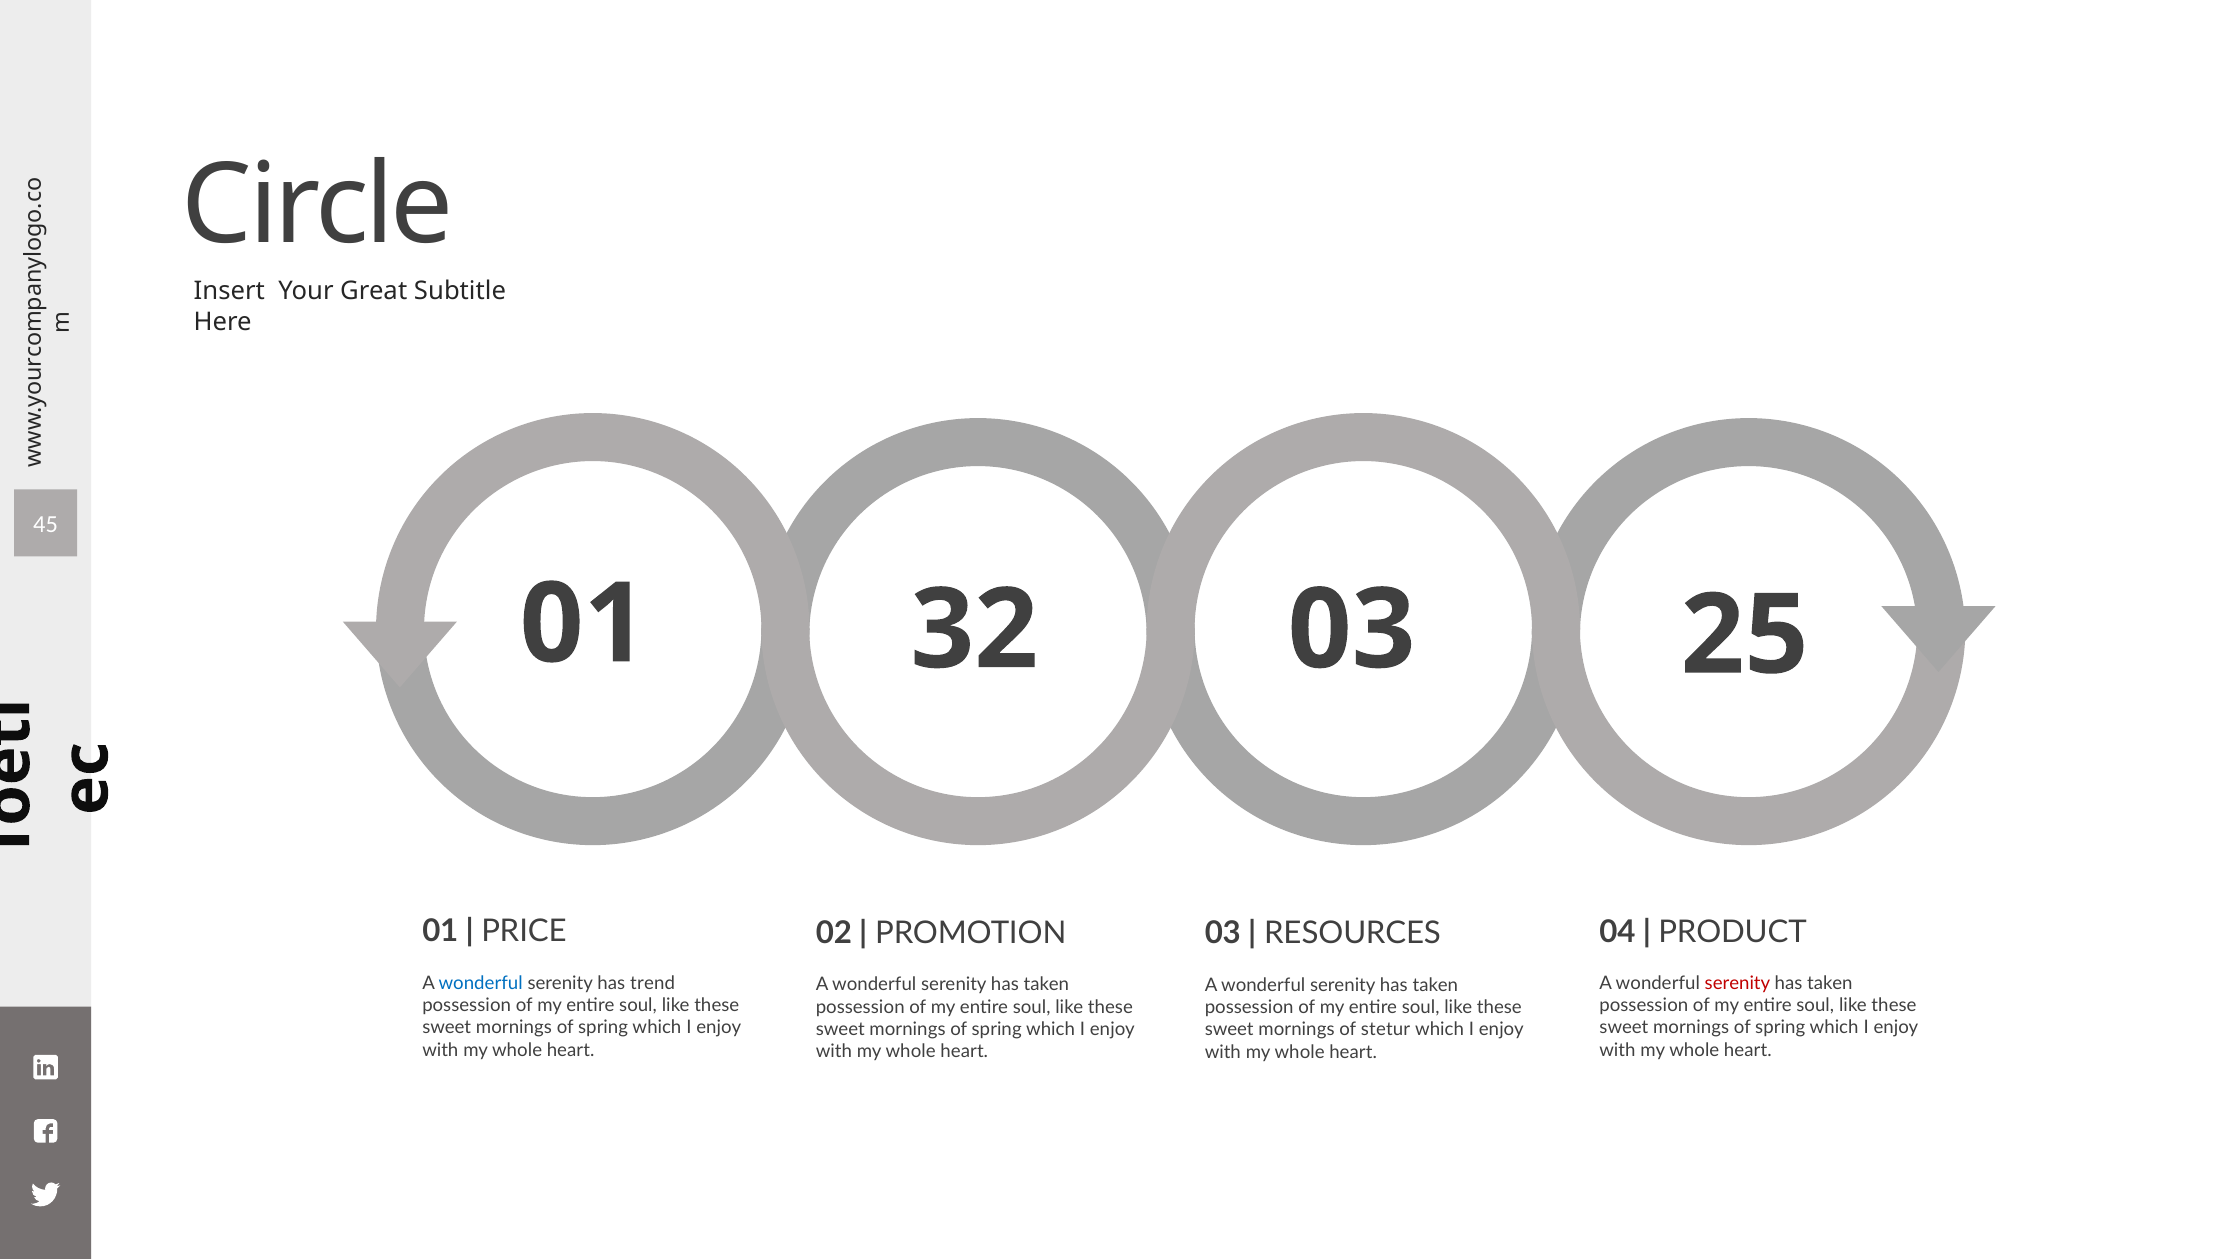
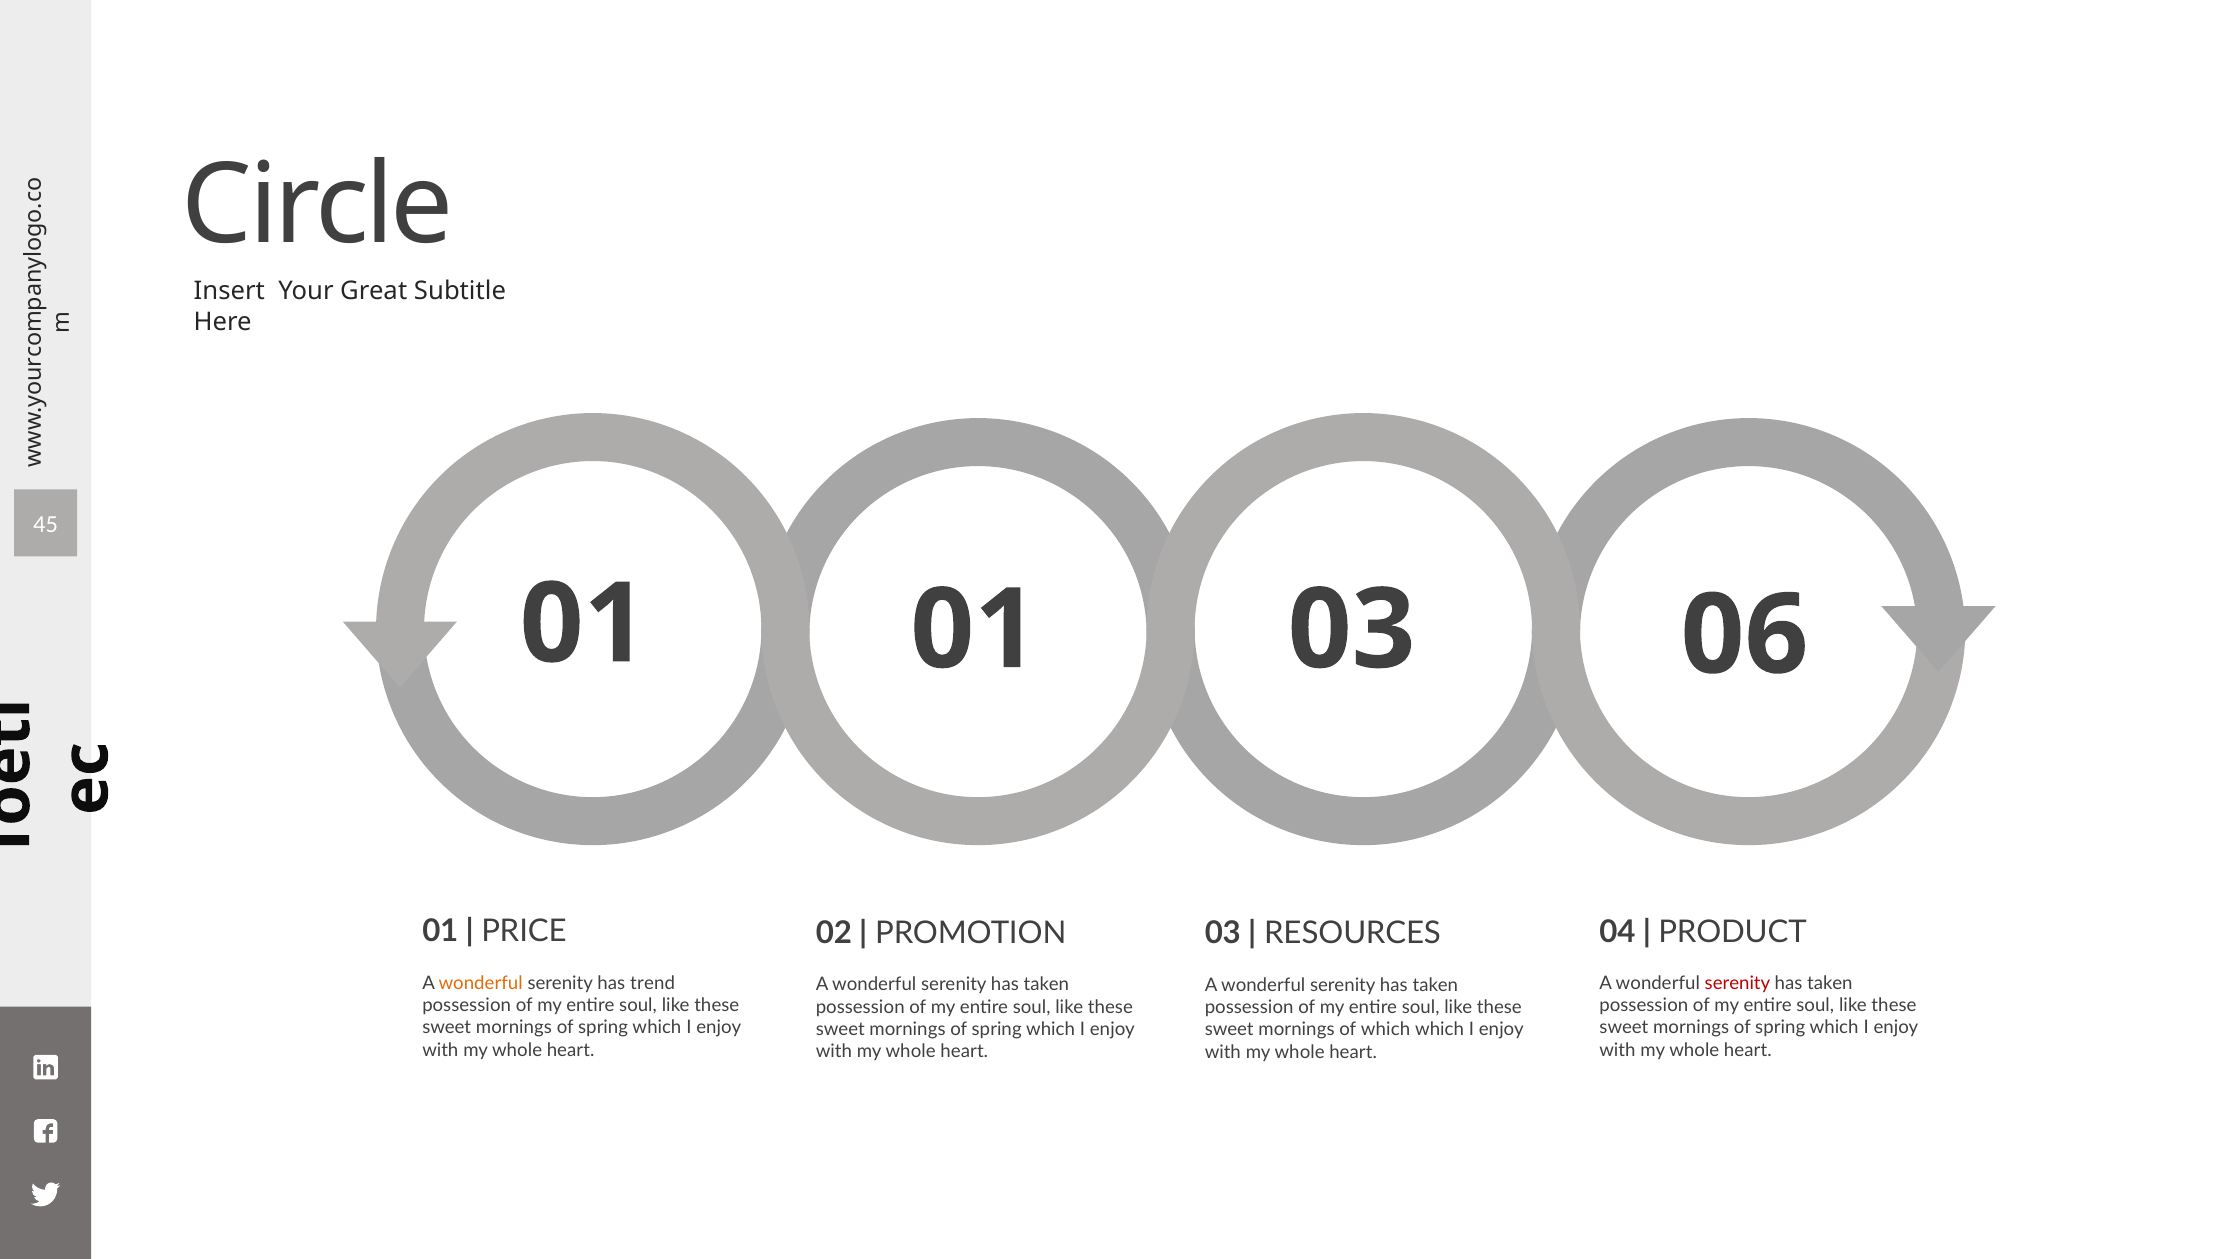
01 32: 32 -> 01
25: 25 -> 06
wonderful at (481, 983) colour: blue -> orange
of stetur: stetur -> which
